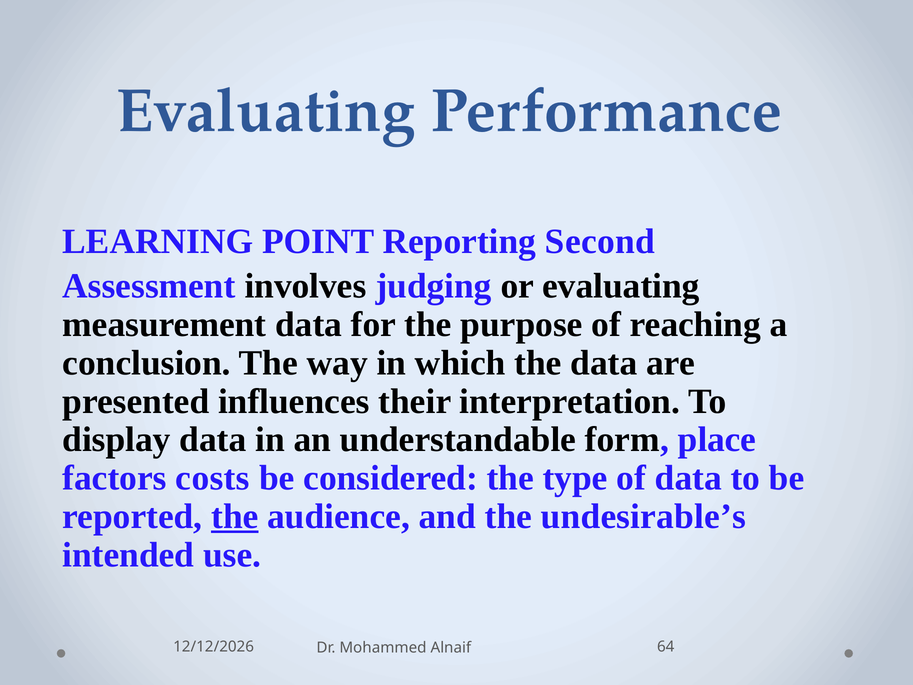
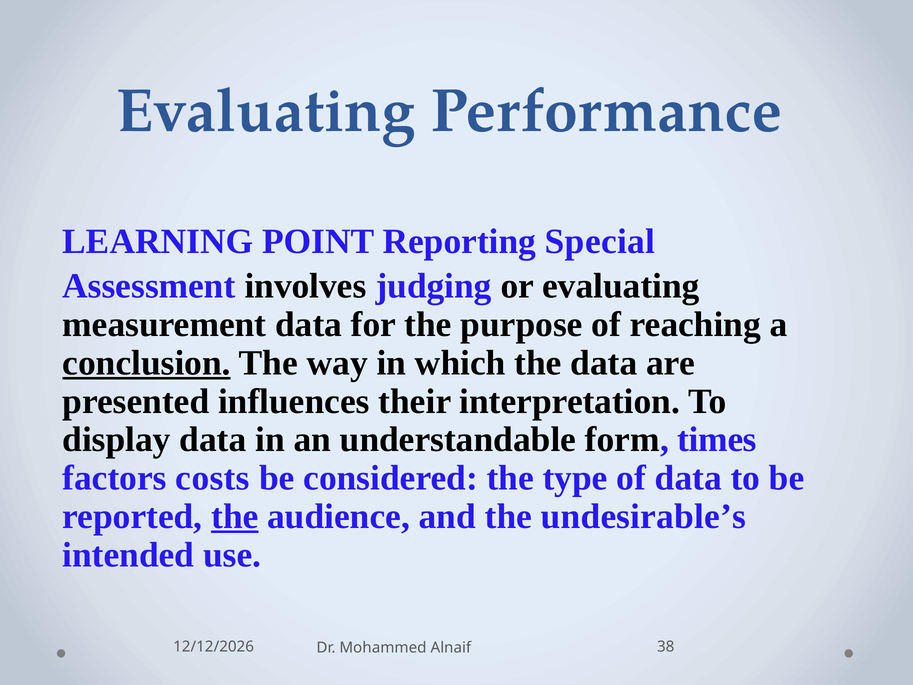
Second: Second -> Special
conclusion underline: none -> present
place: place -> times
64: 64 -> 38
